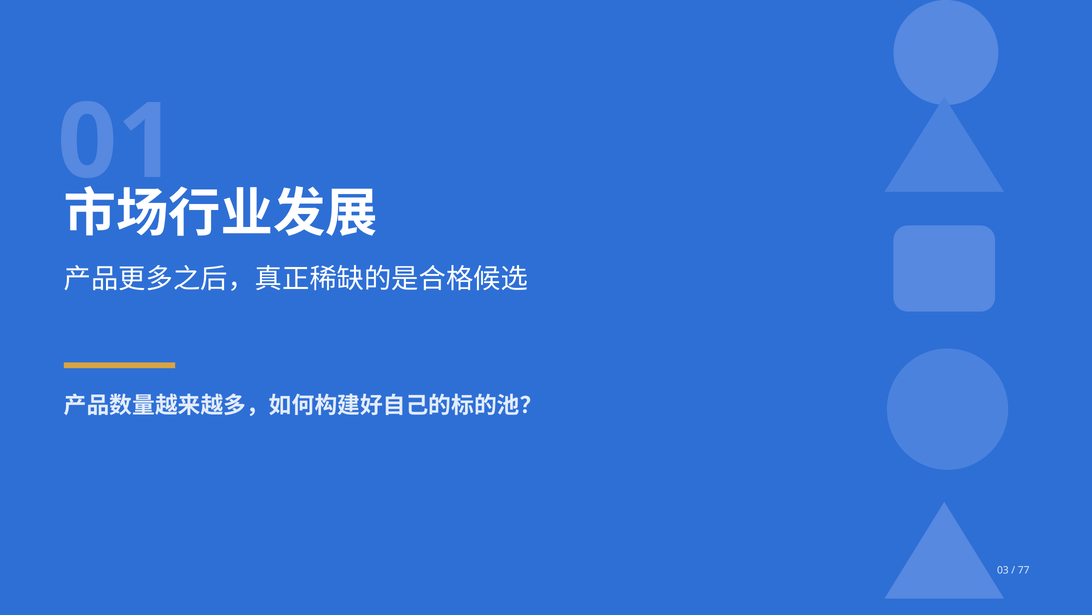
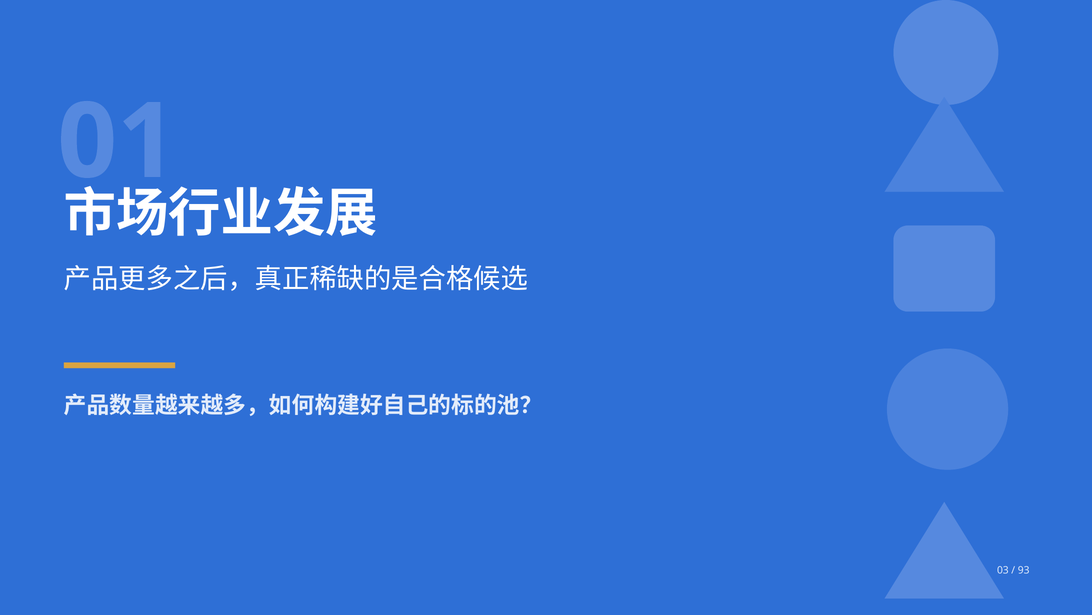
77: 77 -> 93
